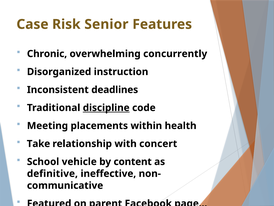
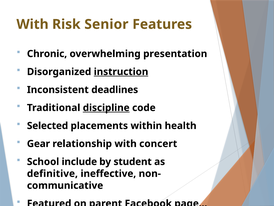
Case at (32, 24): Case -> With
concurrently: concurrently -> presentation
instruction underline: none -> present
Meeting: Meeting -> Selected
Take: Take -> Gear
vehicle: vehicle -> include
content: content -> student
